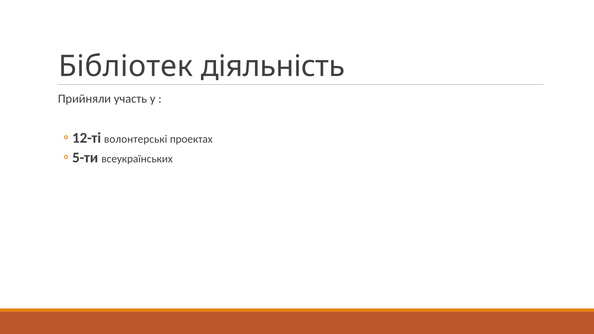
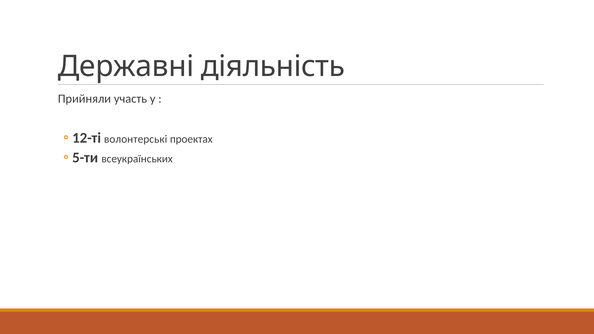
Бібліотек: Бібліотек -> Державні
